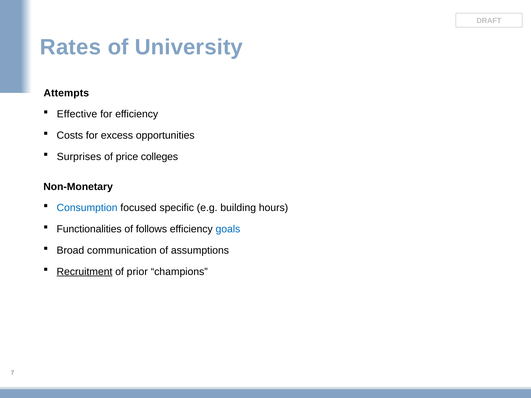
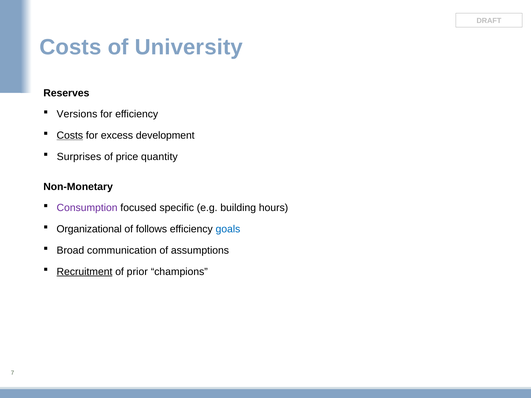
Rates at (70, 47): Rates -> Costs
Attempts: Attempts -> Reserves
Effective: Effective -> Versions
Costs at (70, 135) underline: none -> present
opportunities: opportunities -> development
colleges: colleges -> quantity
Consumption colour: blue -> purple
Functionalities: Functionalities -> Organizational
